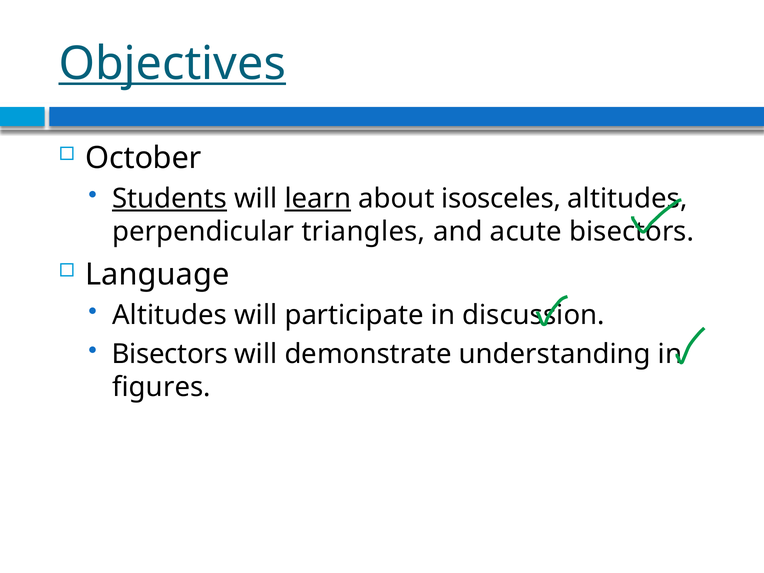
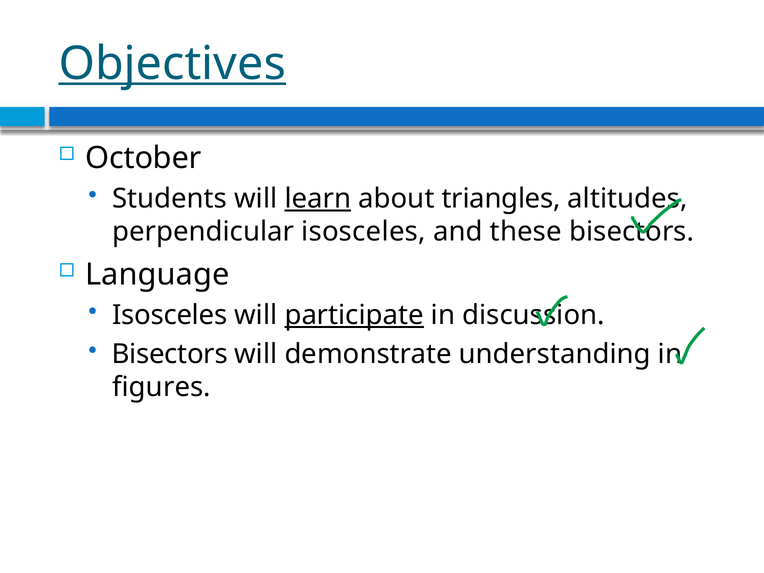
Students underline: present -> none
isosceles: isosceles -> triangles
perpendicular triangles: triangles -> isosceles
acute: acute -> these
Altitudes at (170, 315): Altitudes -> Isosceles
participate underline: none -> present
